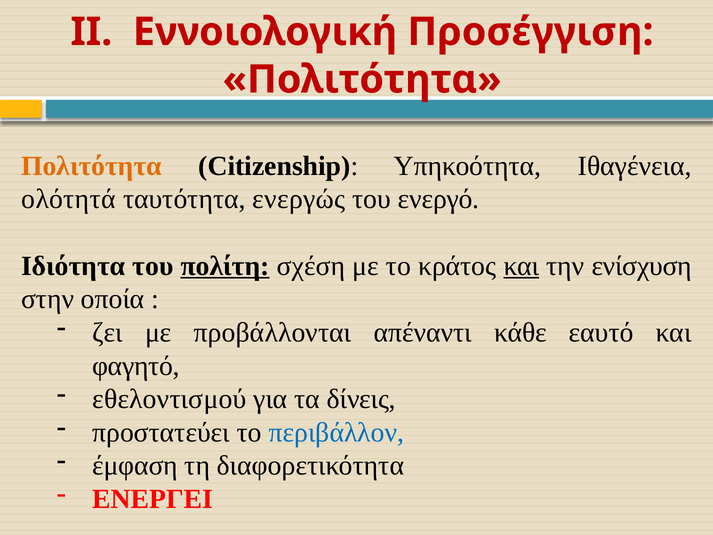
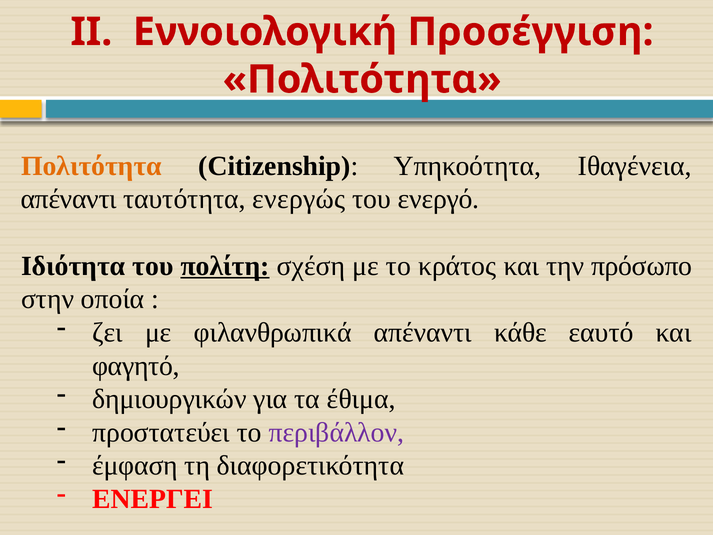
ολότητά at (69, 199): ολότητά -> απέναντι
και at (521, 266) underline: present -> none
ενίσχυση: ενίσχυση -> πρόσωπο
προβάλλονται: προβάλλονται -> φιλανθρωπικά
εθελοντισμού: εθελοντισμού -> δημιουργικών
δίνεις: δίνεις -> έθιμα
περιβάλλον colour: blue -> purple
